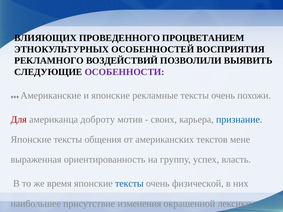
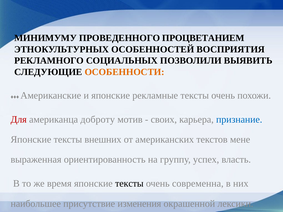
ВЛИЯЮЩИХ: ВЛИЯЮЩИХ -> МИНИМУМУ
ВОЗДЕЙСТВИЙ: ВОЗДЕЙСТВИЙ -> СОЦИАЛЬНЫХ
ОСОБЕННОСТИ colour: purple -> orange
общения: общения -> внешних
тексты at (129, 184) colour: blue -> black
физической: физической -> современна
